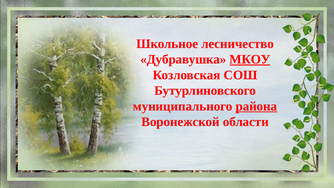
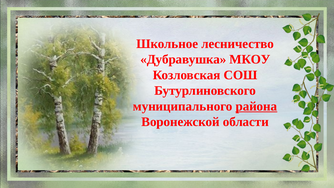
МКОУ underline: present -> none
